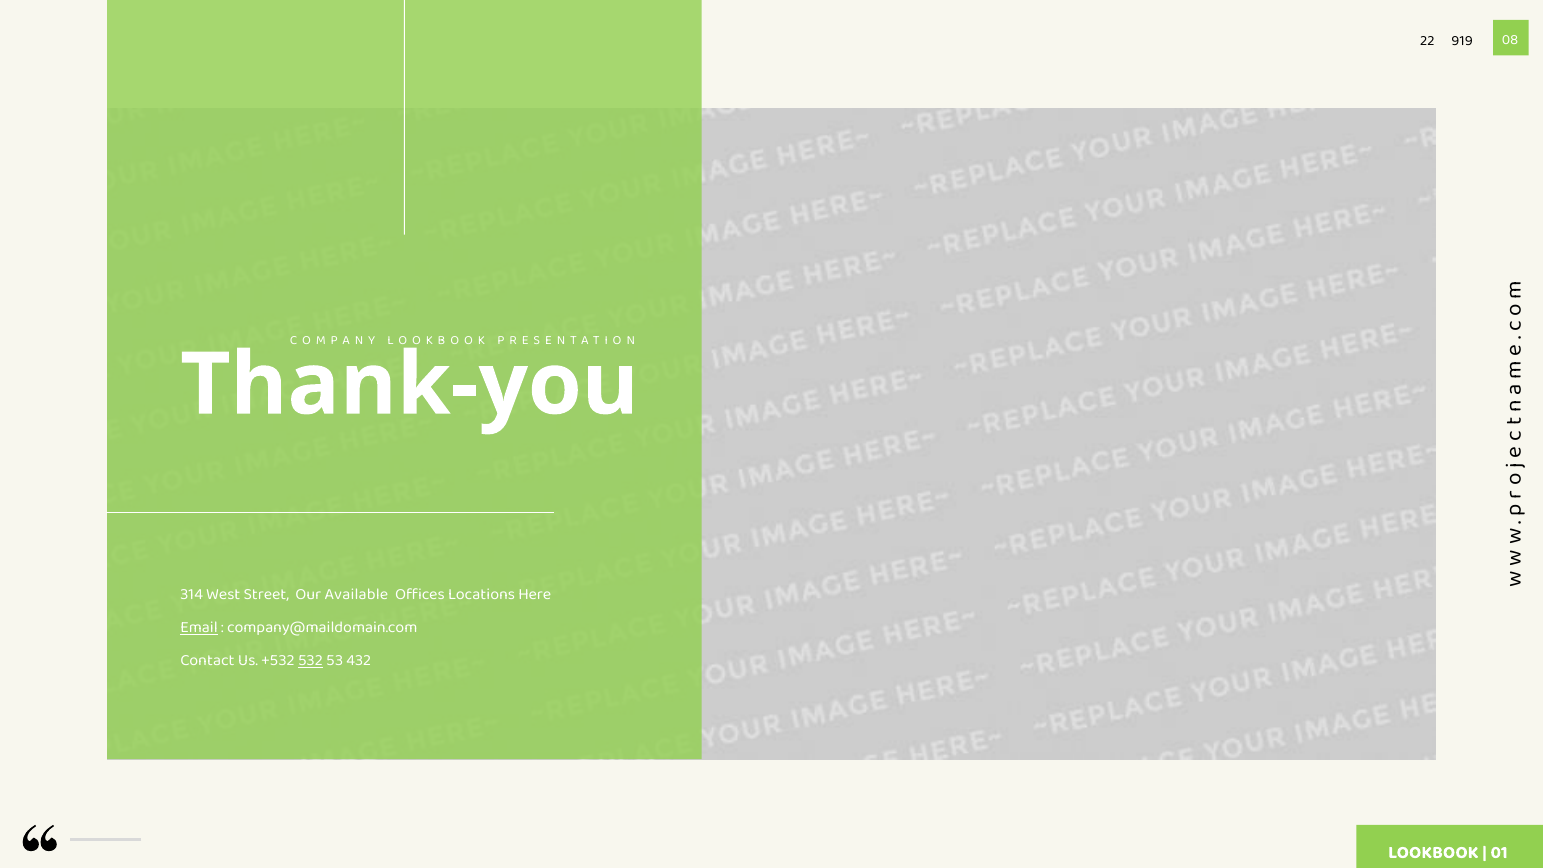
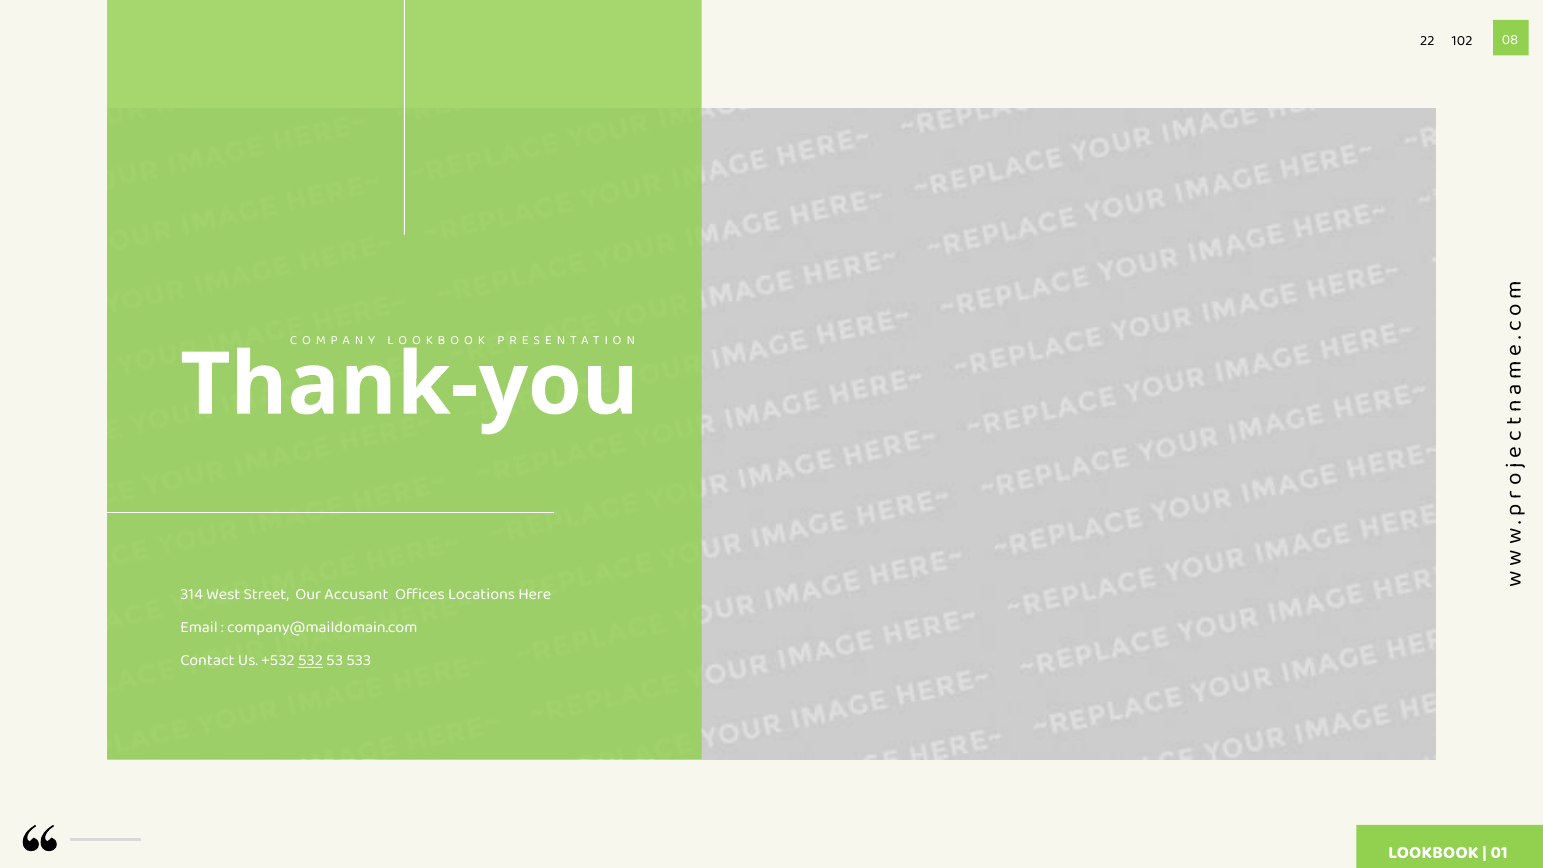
919: 919 -> 102
Available: Available -> Accusant
Email underline: present -> none
432: 432 -> 533
